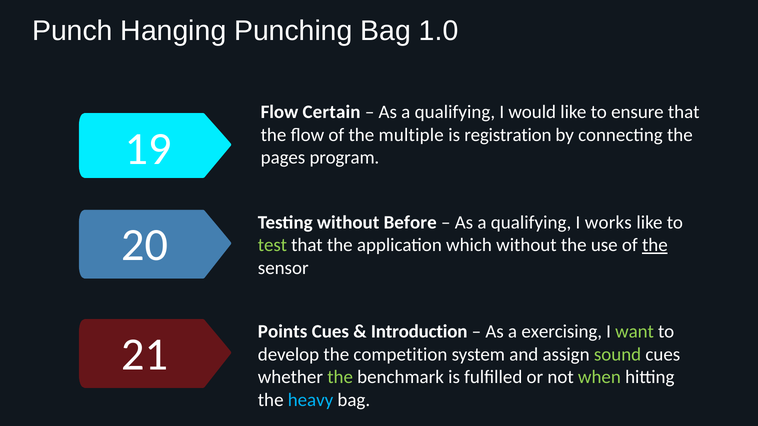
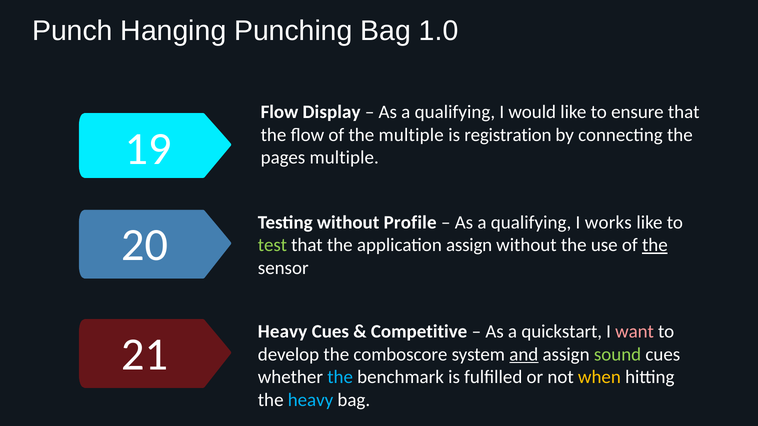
Certain: Certain -> Display
pages program: program -> multiple
Before: Before -> Profile
application which: which -> assign
Points at (283, 332): Points -> Heavy
Introduction: Introduction -> Competitive
exercising: exercising -> quickstart
want colour: light green -> pink
competition: competition -> comboscore
and underline: none -> present
the at (340, 378) colour: light green -> light blue
when colour: light green -> yellow
